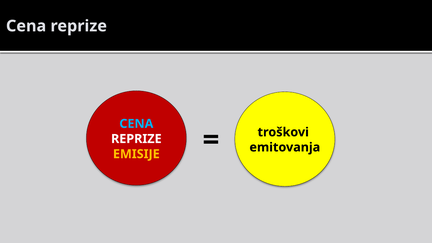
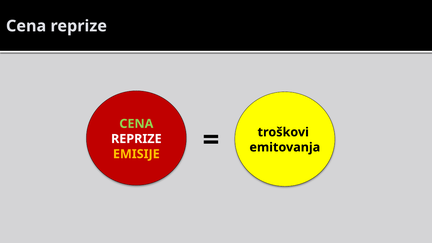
CENA at (136, 124) colour: light blue -> light green
